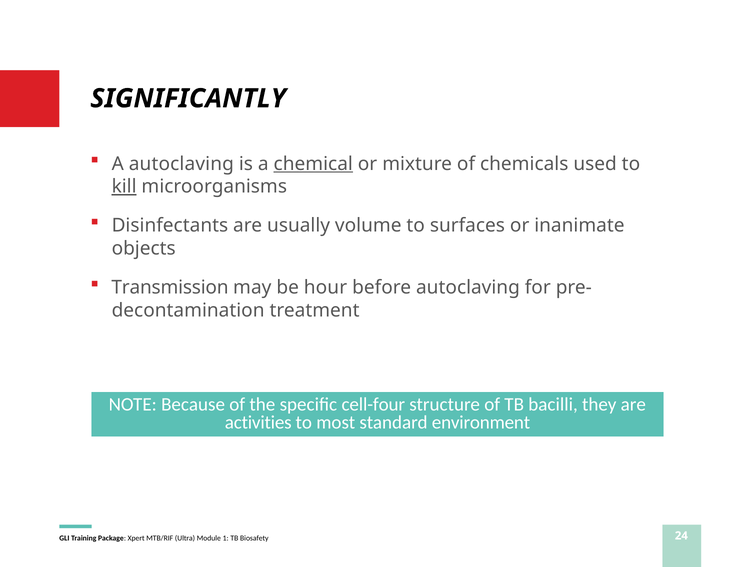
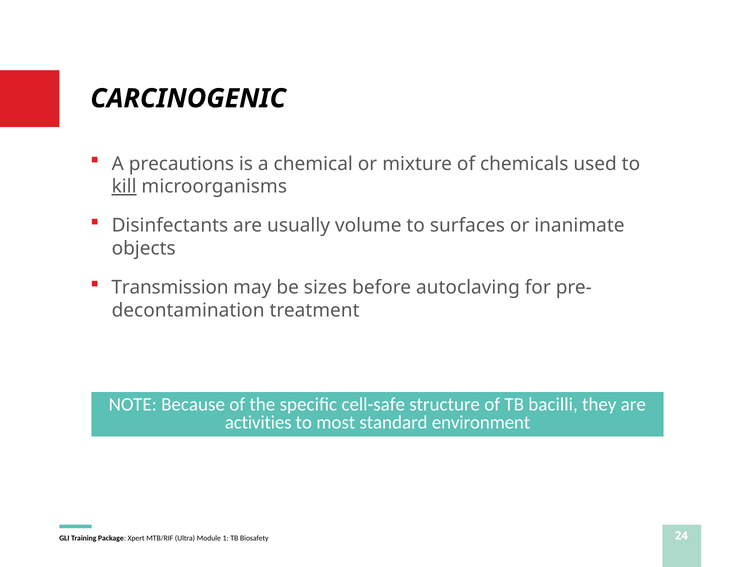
SIGNIFICANTLY: SIGNIFICANTLY -> CARCINOGENIC
A autoclaving: autoclaving -> precautions
chemical underline: present -> none
hour: hour -> sizes
cell-four: cell-four -> cell-safe
